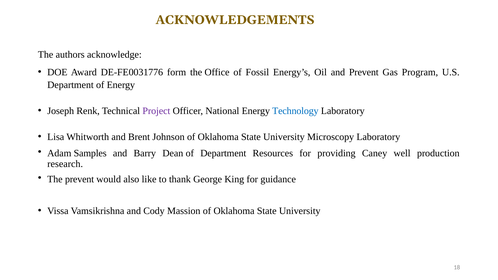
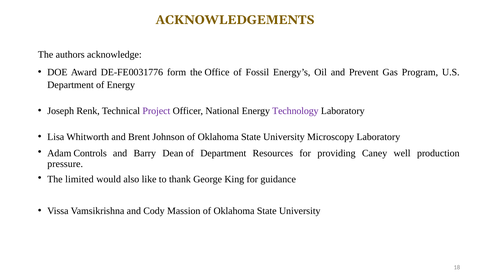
Technology colour: blue -> purple
Samples: Samples -> Controls
research: research -> pressure
The prevent: prevent -> limited
